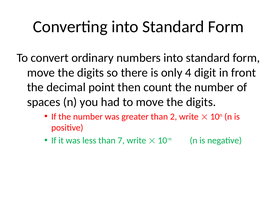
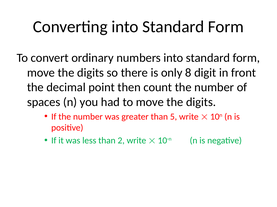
4: 4 -> 8
2: 2 -> 5
7: 7 -> 2
